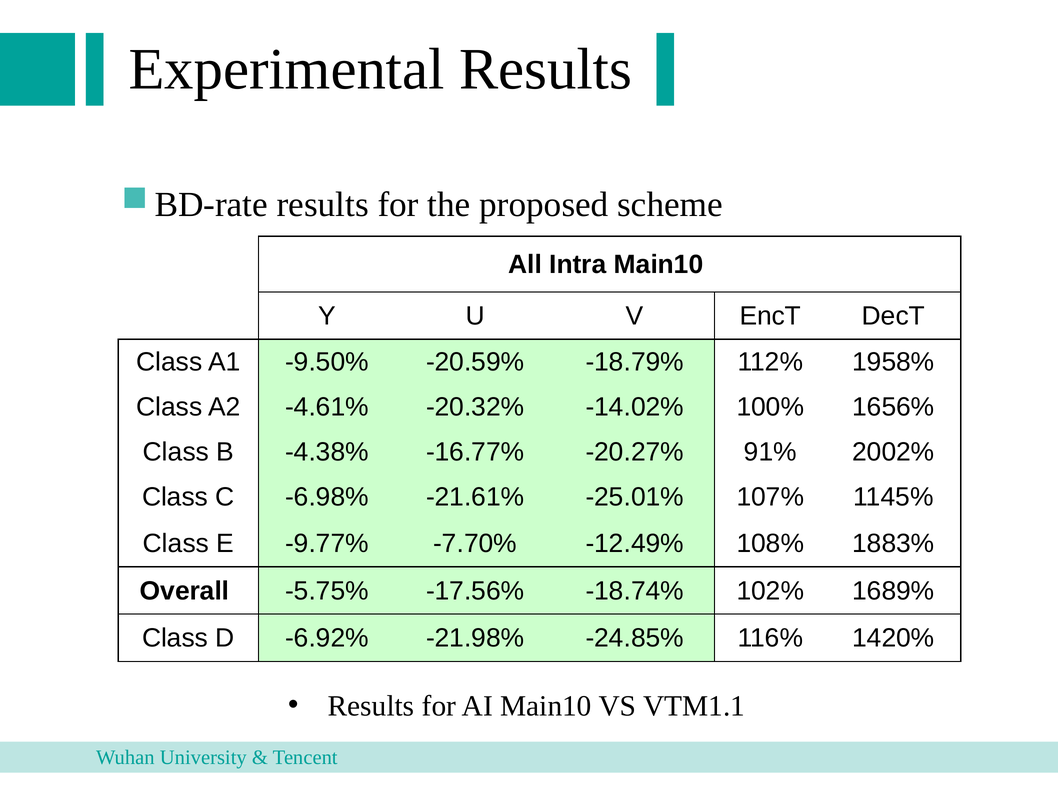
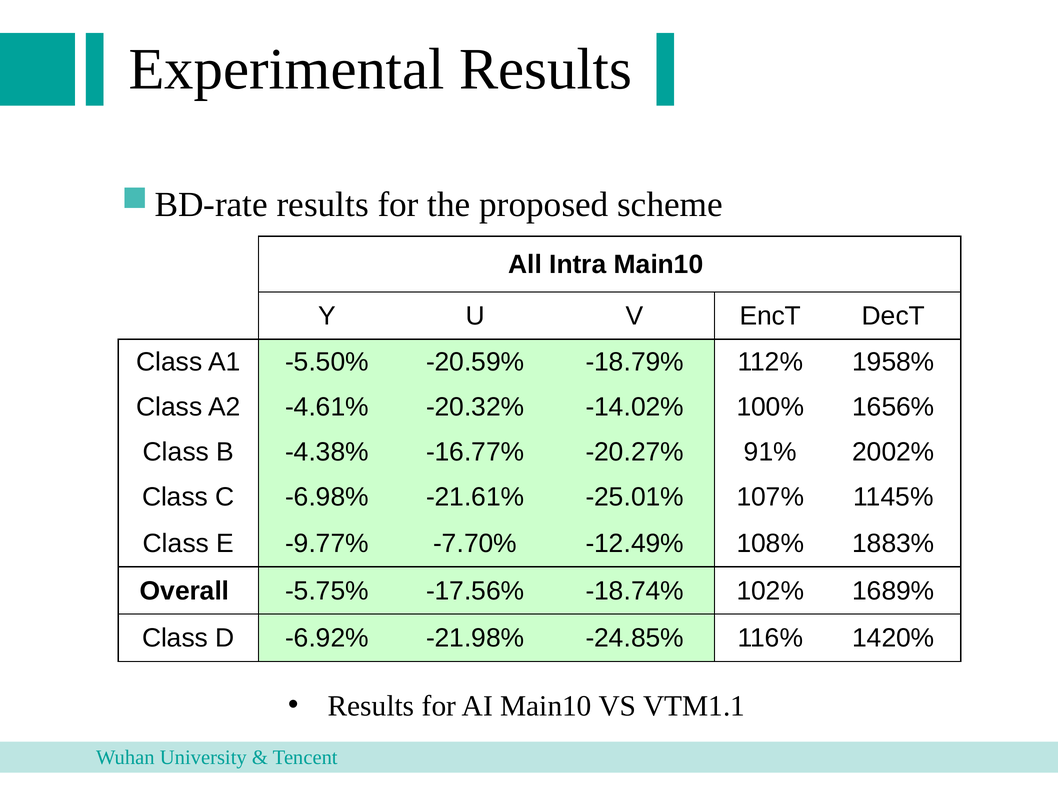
-9.50%: -9.50% -> -5.50%
